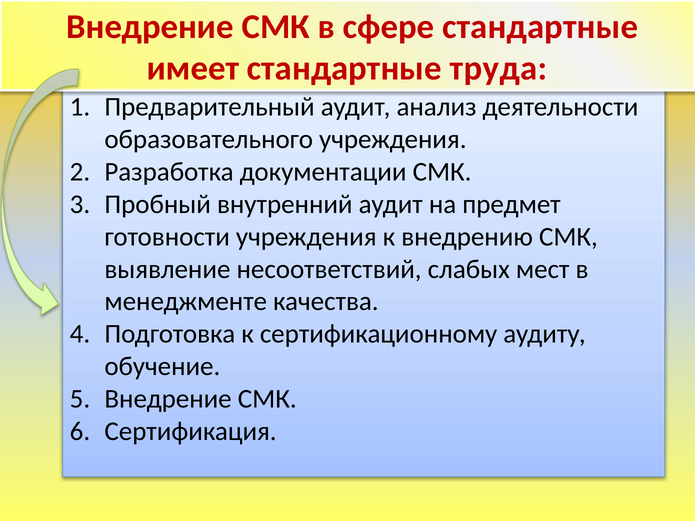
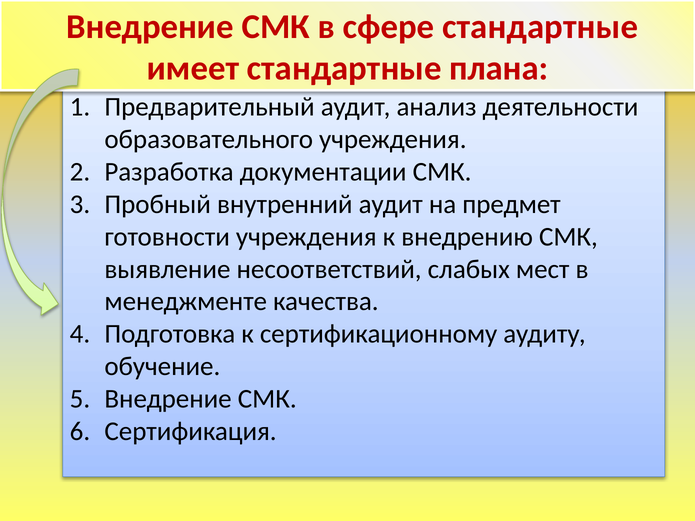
труда: труда -> плана
